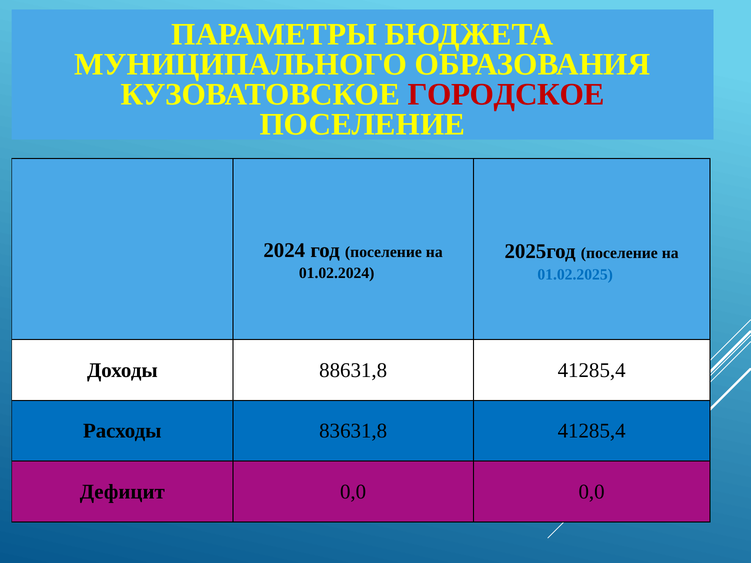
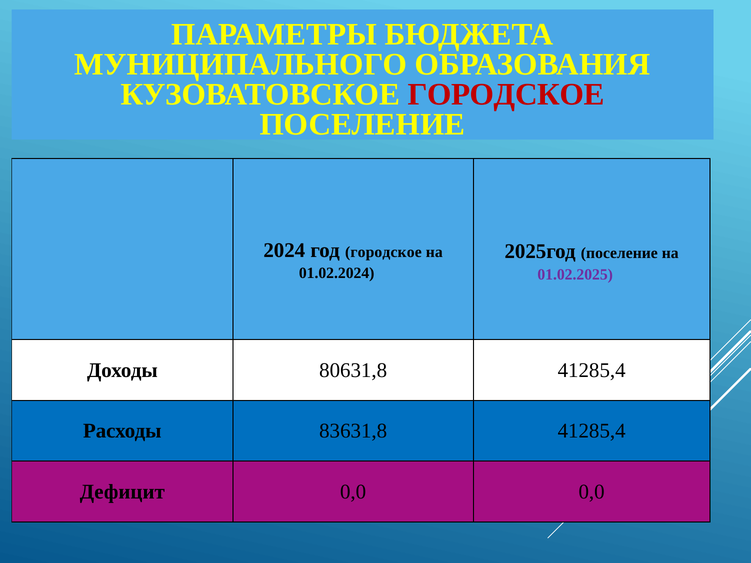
год поселение: поселение -> городское
01.02.2025 colour: blue -> purple
88631,8: 88631,8 -> 80631,8
